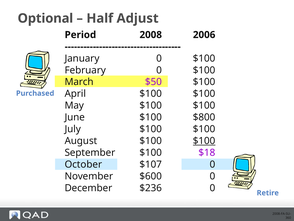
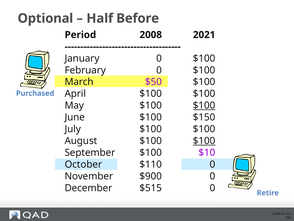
Adjust: Adjust -> Before
2006: 2006 -> 2021
$100 at (204, 105) underline: none -> present
$800: $800 -> $150
$18: $18 -> $10
$107: $107 -> $110
$600: $600 -> $900
$236: $236 -> $515
